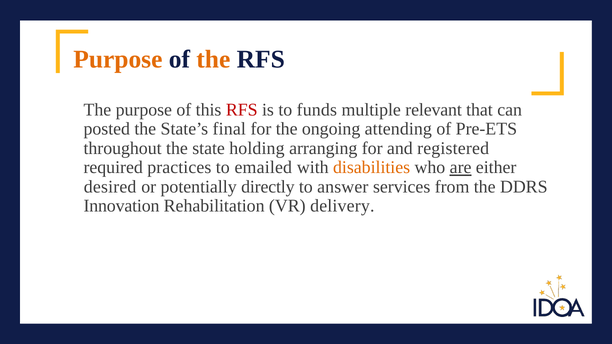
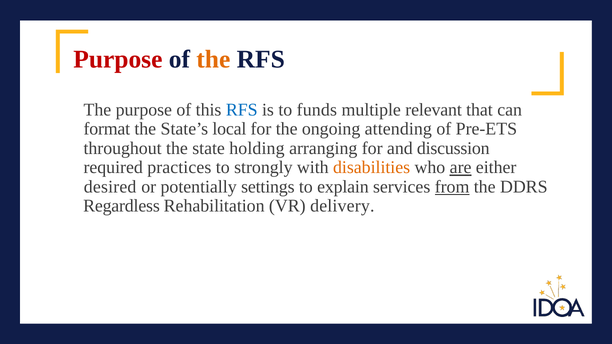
Purpose at (118, 59) colour: orange -> red
RFS at (242, 110) colour: red -> blue
posted: posted -> format
final: final -> local
registered: registered -> discussion
emailed: emailed -> strongly
directly: directly -> settings
answer: answer -> explain
from underline: none -> present
Innovation: Innovation -> Regardless
